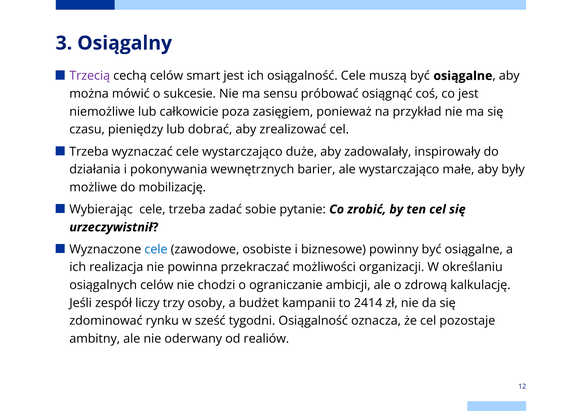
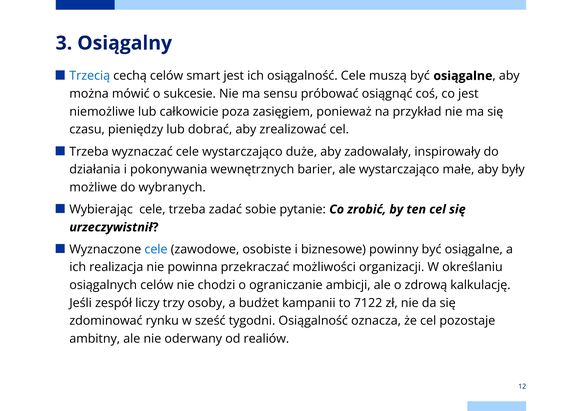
Trzecią colour: purple -> blue
mobilizację: mobilizację -> wybranych
2414: 2414 -> 7122
